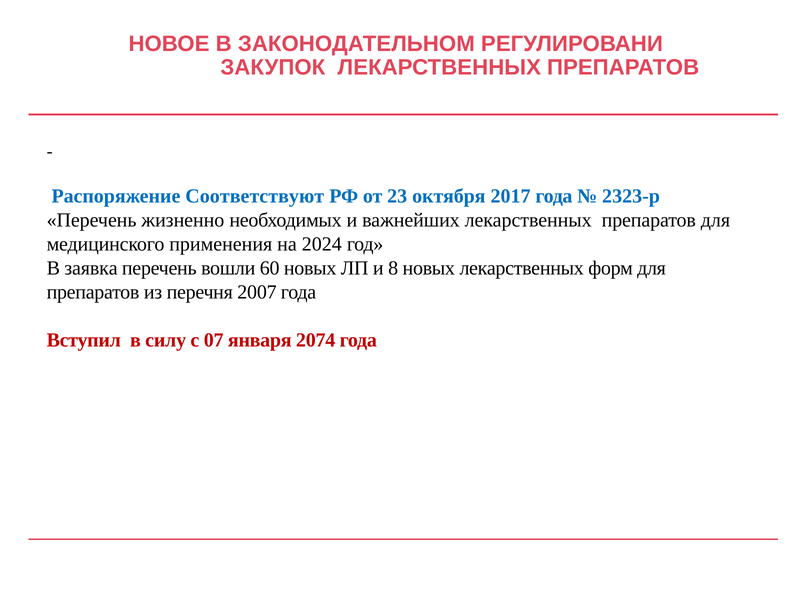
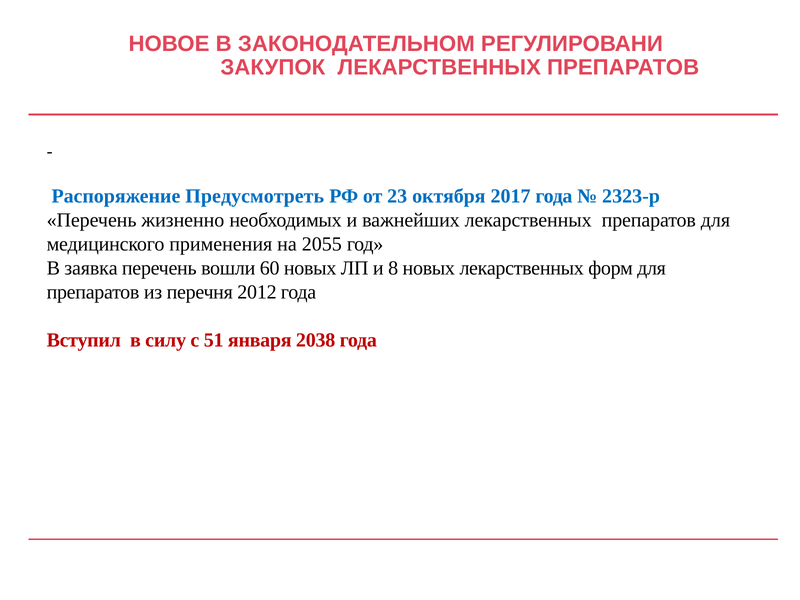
Соответствуют: Соответствуют -> Предусмотреть
2024: 2024 -> 2055
2007: 2007 -> 2012
07: 07 -> 51
2074: 2074 -> 2038
